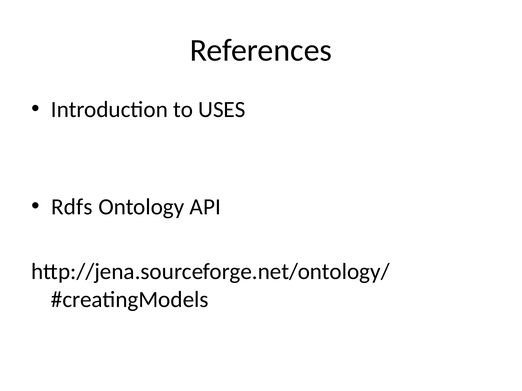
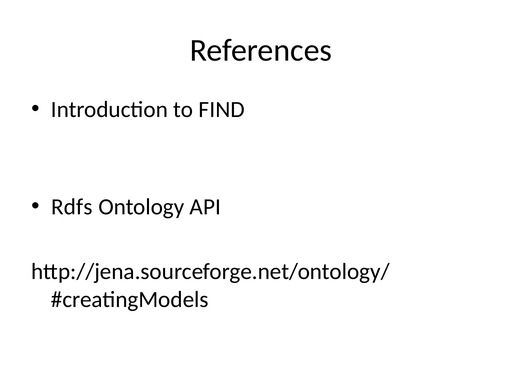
USES: USES -> FIND
